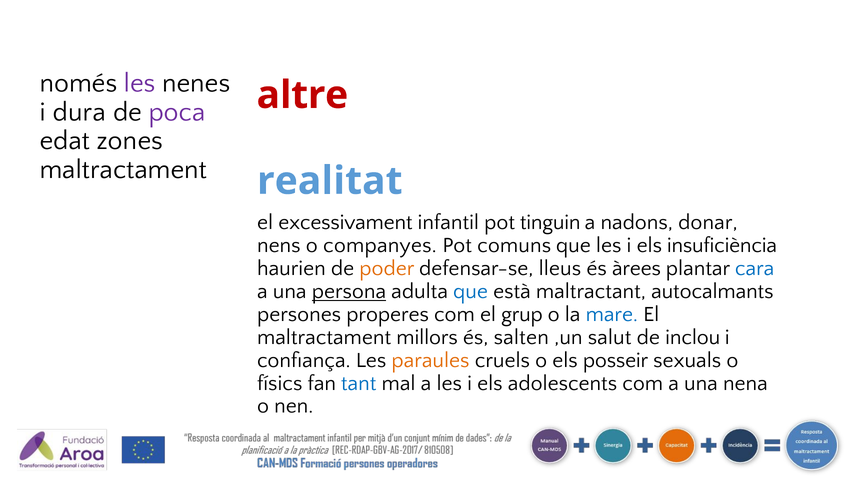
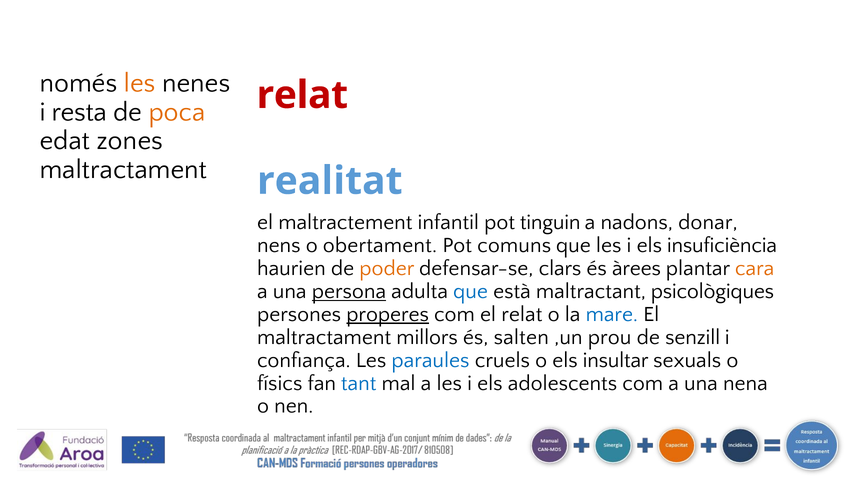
les at (140, 83) colour: purple -> orange
altre at (302, 95): altre -> relat
dura: dura -> resta
poca colour: purple -> orange
excessivament: excessivament -> maltractement
companyes: companyes -> obertament
lleus: lleus -> clars
cara colour: blue -> orange
autocalmants: autocalmants -> psicològiques
properes underline: none -> present
el grup: grup -> relat
salut: salut -> prou
inclou: inclou -> senzill
paraules colour: orange -> blue
posseir: posseir -> insultar
